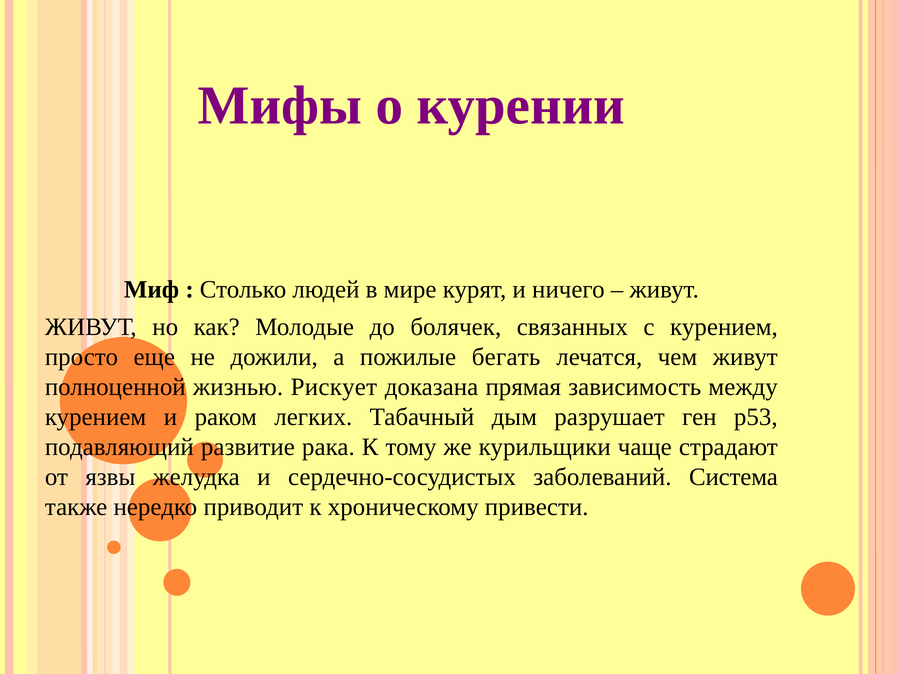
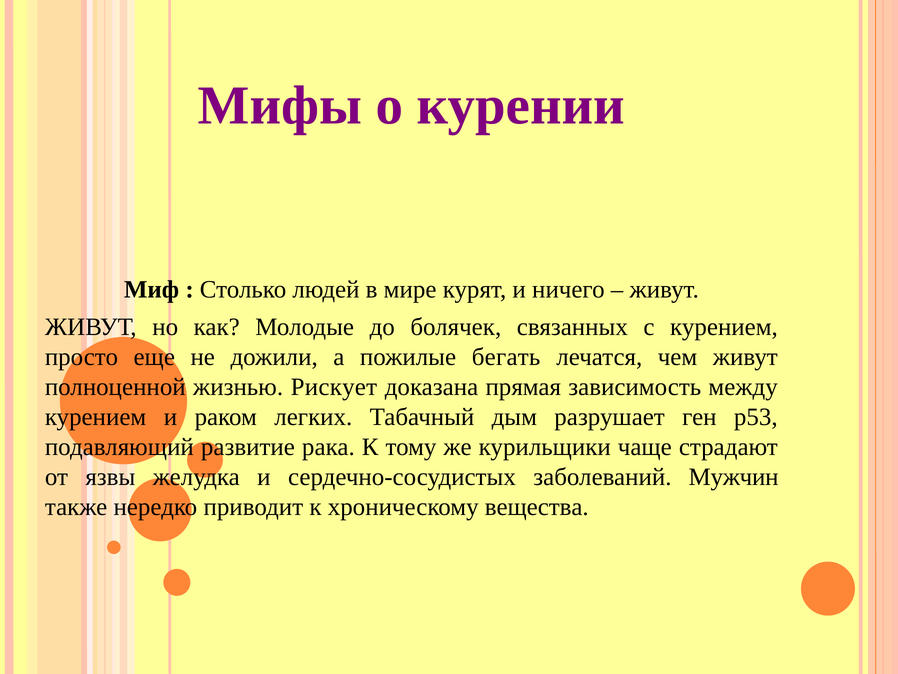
Система: Система -> Мужчин
привести: привести -> вещества
